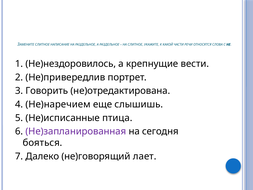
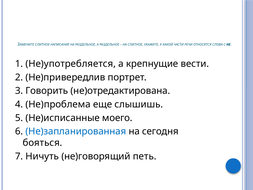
Не)нездоровилось: Не)нездоровилось -> Не)употребляется
Не)наречием: Не)наречием -> Не)проблема
птица: птица -> моего
Не)запланированная colour: purple -> blue
Далеко: Далеко -> Ничуть
лает: лает -> петь
